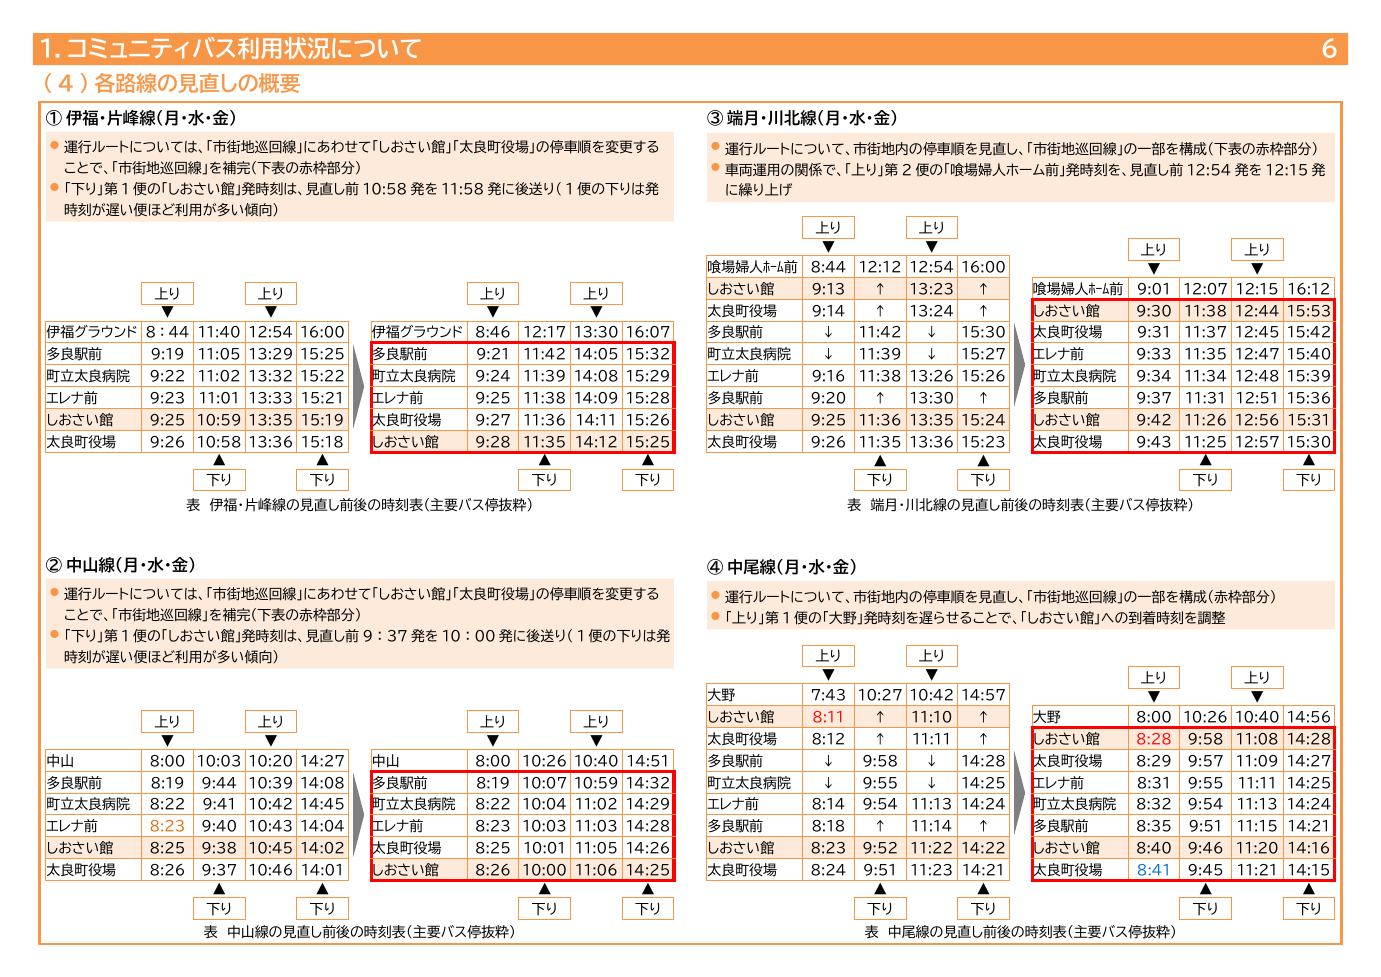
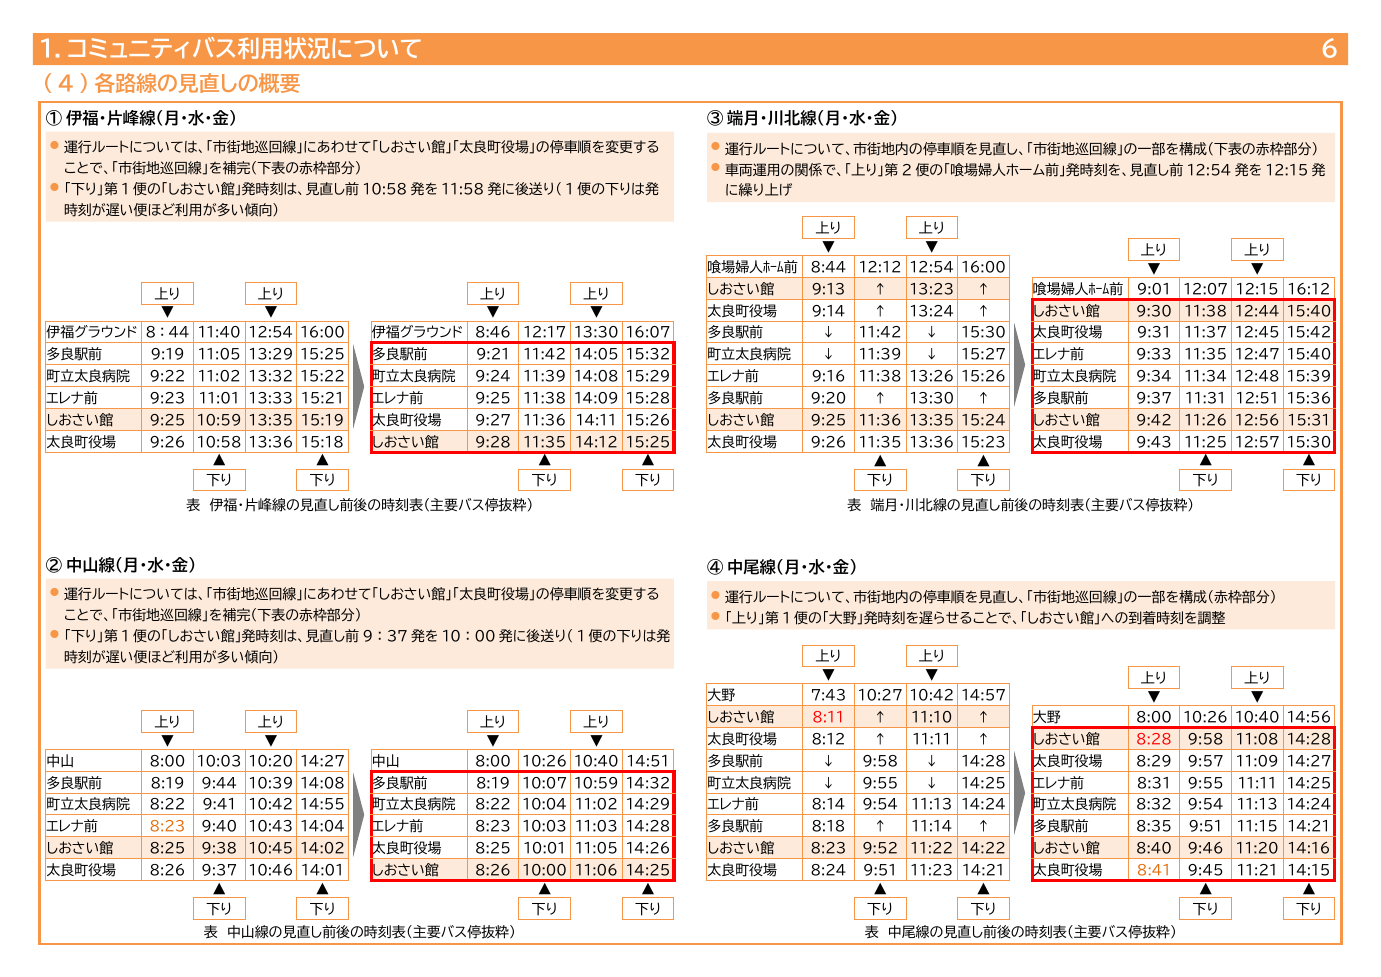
12:44 15:53: 15:53 -> 15:40
14:45: 14:45 -> 14:55
8:41 colour: blue -> orange
